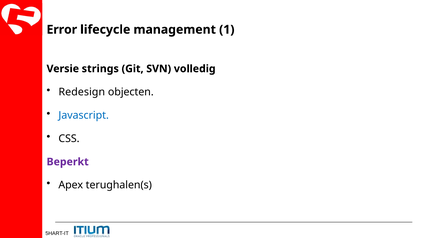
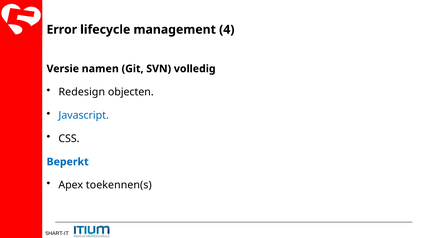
1: 1 -> 4
strings: strings -> namen
Beperkt colour: purple -> blue
terughalen(s: terughalen(s -> toekennen(s
